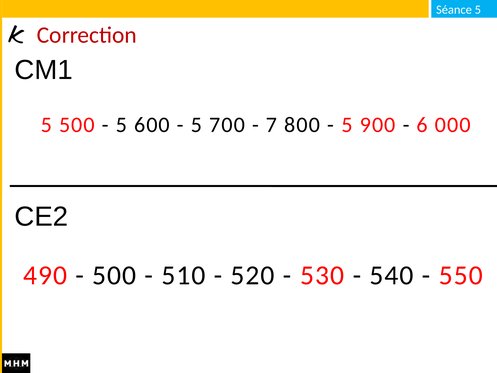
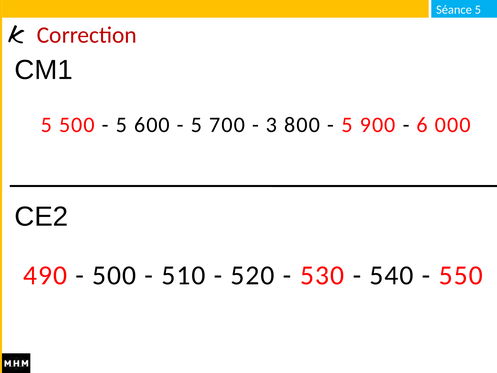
7: 7 -> 3
